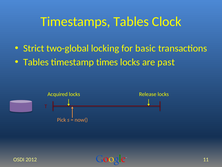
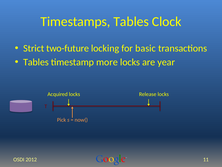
two-global: two-global -> two-future
times: times -> more
past: past -> year
